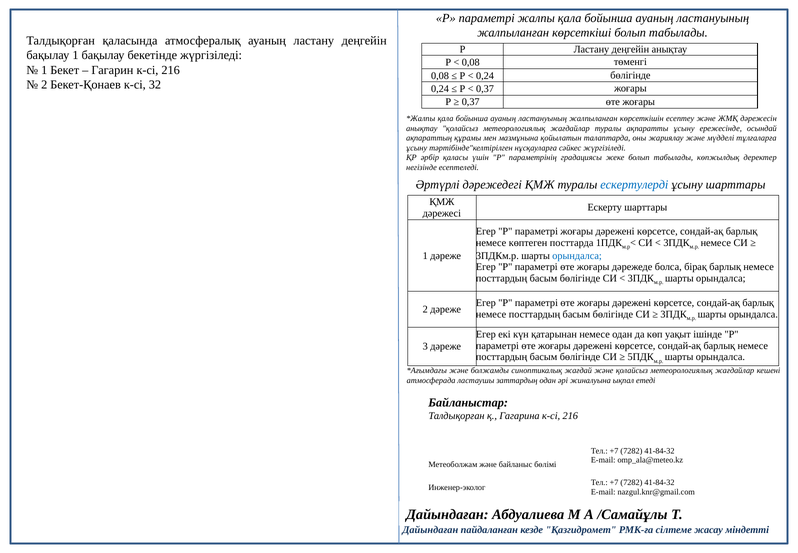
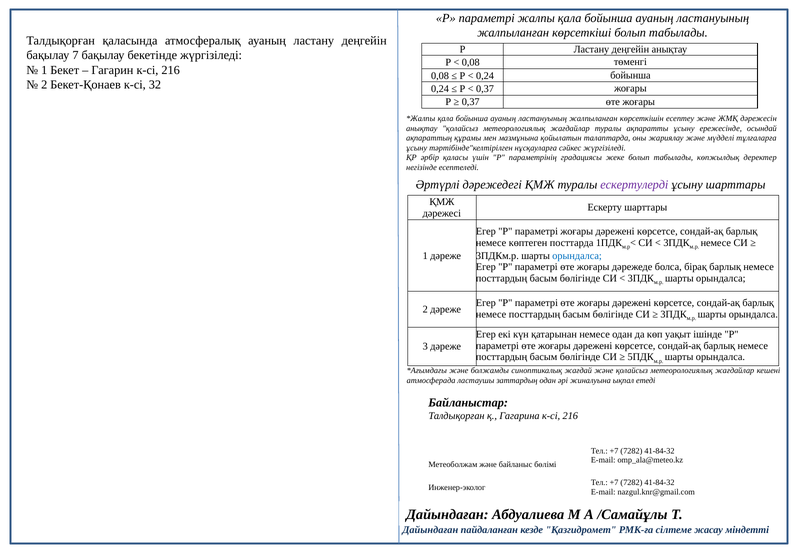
бақылау 1: 1 -> 7
0,24 бөлігінде: бөлігінде -> бойынша
ескертулерді colour: blue -> purple
